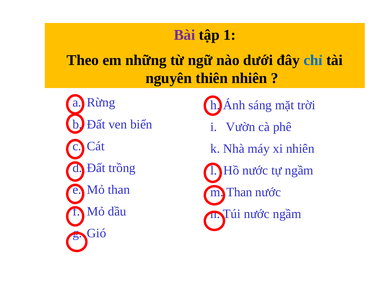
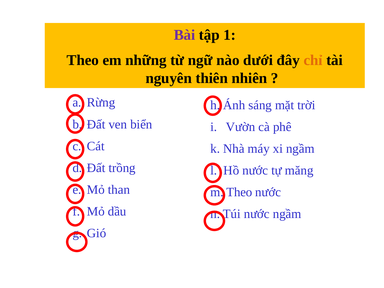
chỉ colour: blue -> orange
xi nhiên: nhiên -> ngầm
tự ngầm: ngầm -> măng
Than at (239, 192): Than -> Theo
